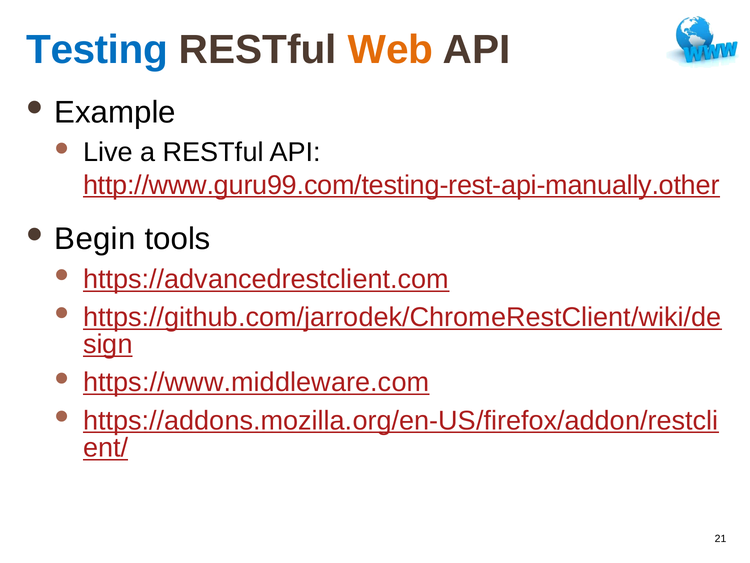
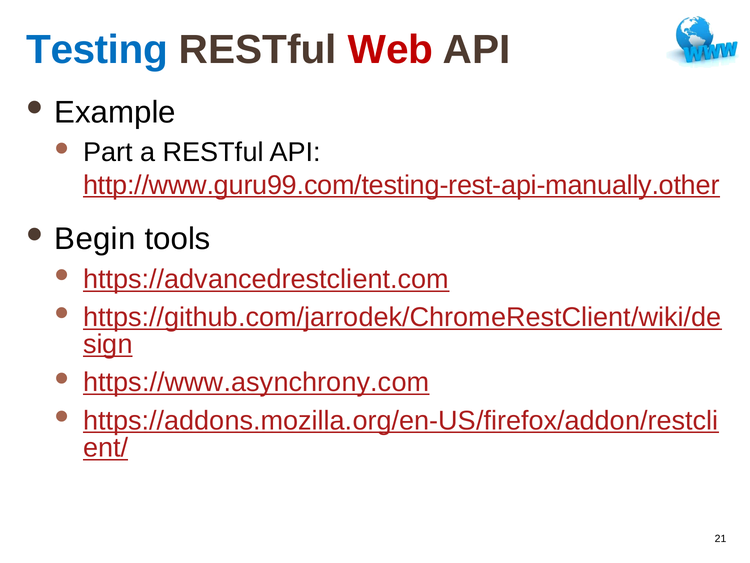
Web colour: orange -> red
Live: Live -> Part
https://www.middleware.com: https://www.middleware.com -> https://www.asynchrony.com
